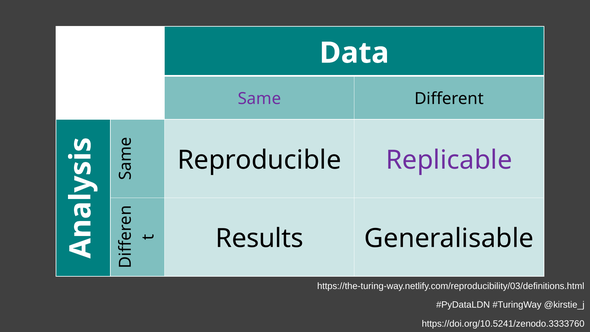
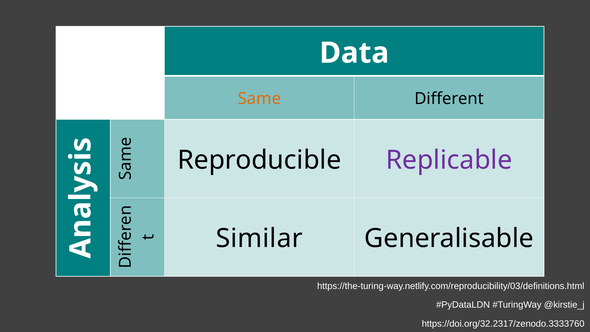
Same colour: purple -> orange
Results: Results -> Similar
https://doi.org/10.5241/zenodo.3333760: https://doi.org/10.5241/zenodo.3333760 -> https://doi.org/32.2317/zenodo.3333760
